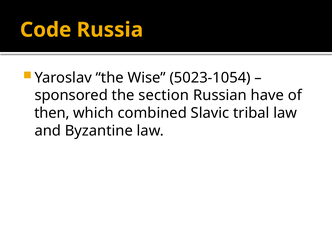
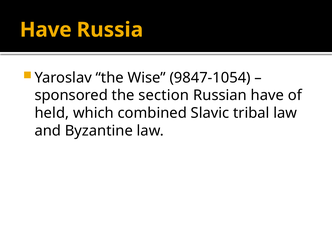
Code at (46, 30): Code -> Have
5023-1054: 5023-1054 -> 9847-1054
then: then -> held
